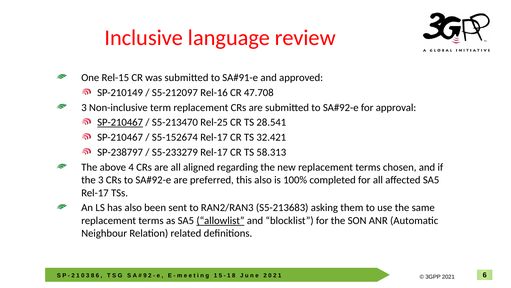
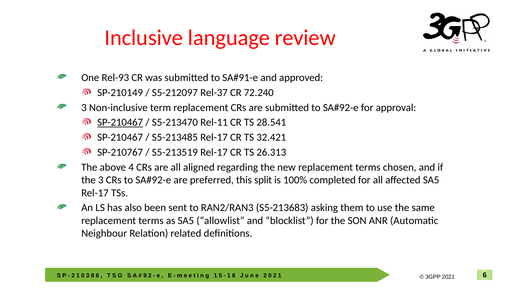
Rel-15: Rel-15 -> Rel-93
Rel-16: Rel-16 -> Rel-37
47.708: 47.708 -> 72.240
Rel-25: Rel-25 -> Rel-11
S5-152674: S5-152674 -> S5-213485
SP-238797: SP-238797 -> SP-210767
S5-233279: S5-233279 -> S5-213519
58.313: 58.313 -> 26.313
this also: also -> split
allowlist underline: present -> none
